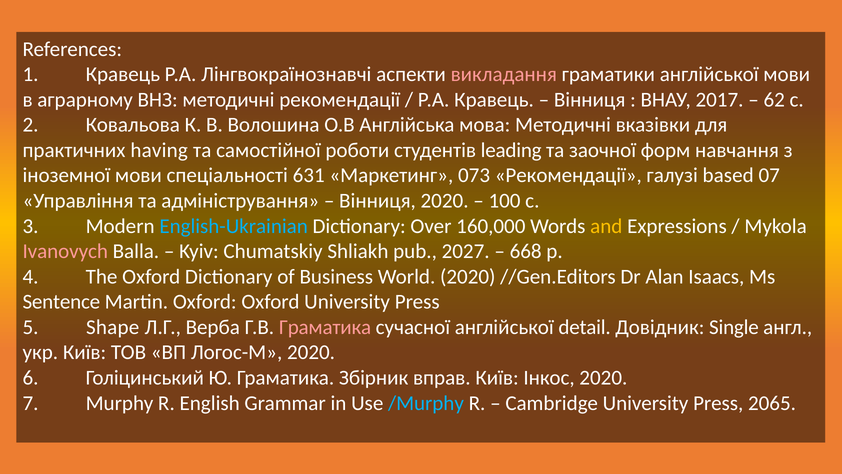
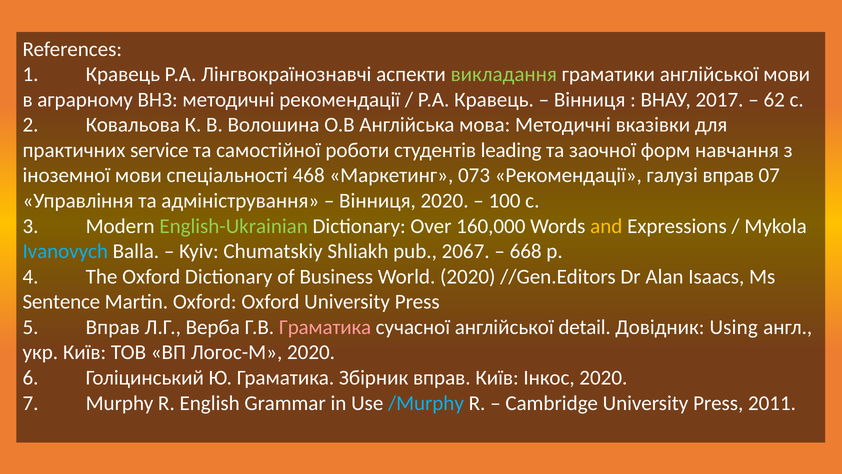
викладання colour: pink -> light green
having: having -> service
631: 631 -> 468
галузі based: based -> вправ
English-Ukrainian colour: light blue -> light green
Ivanovych colour: pink -> light blue
2027: 2027 -> 2067
5 Shape: Shape -> Вправ
Single: Single -> Using
2065: 2065 -> 2011
